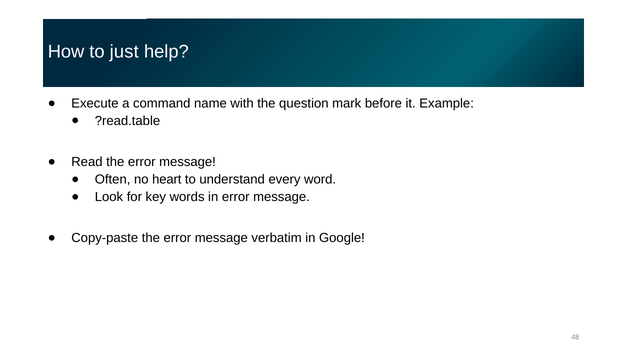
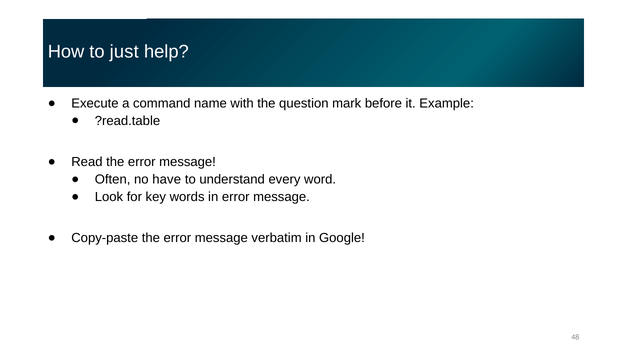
heart: heart -> have
